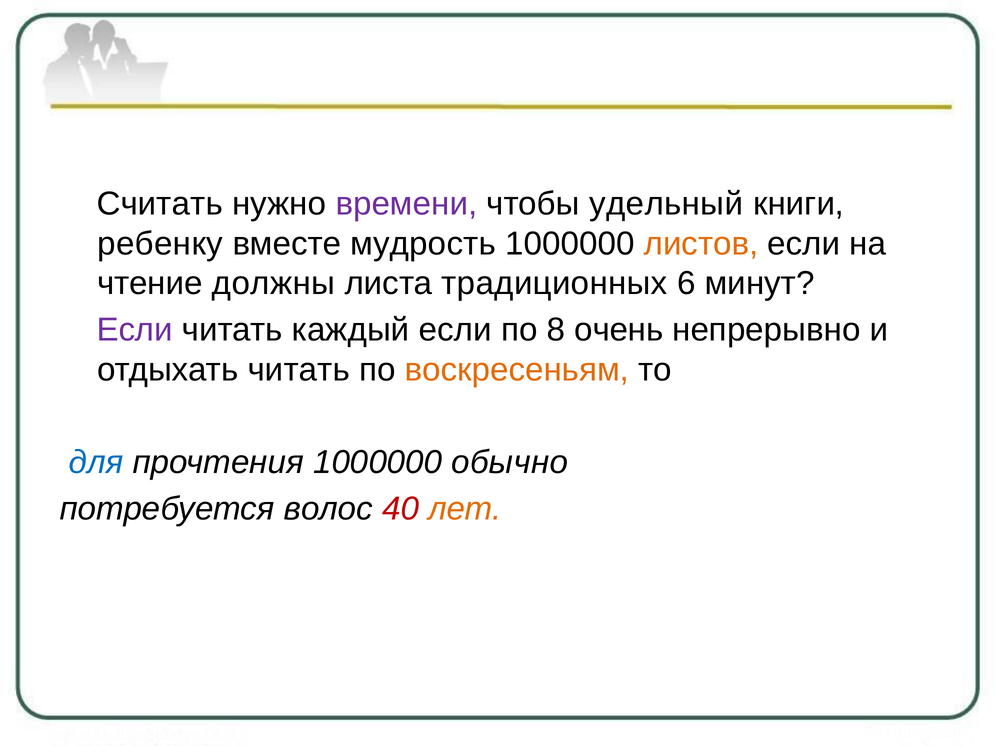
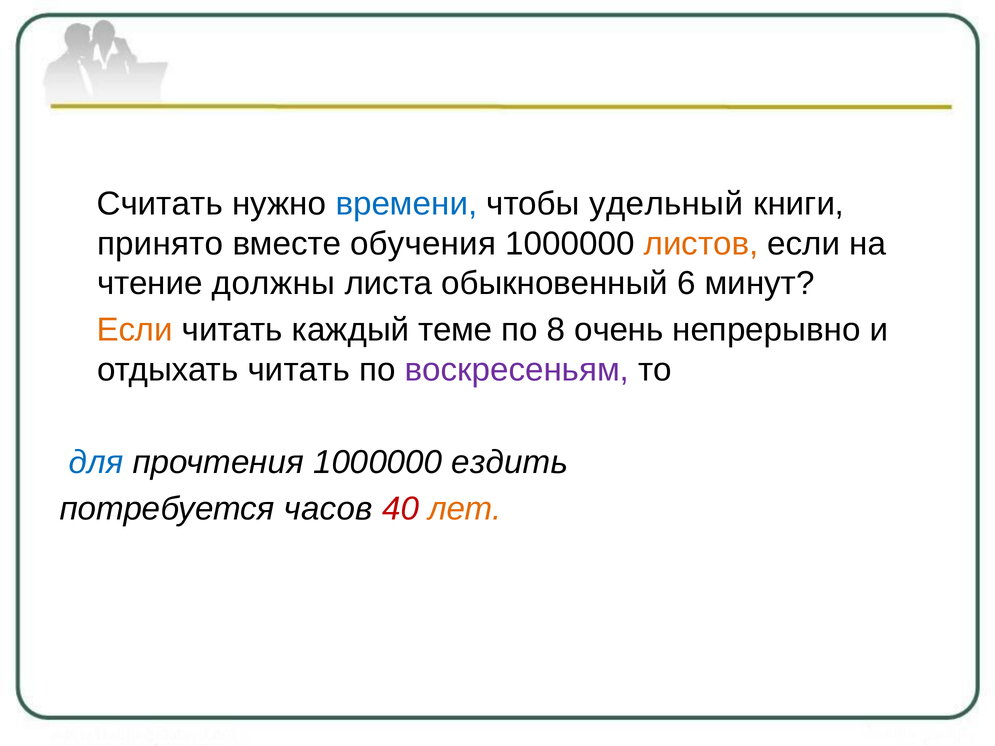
времени colour: purple -> blue
ребенку: ребенку -> принято
мудрость: мудрость -> обучения
традиционных: традиционных -> обыкновенный
Если at (135, 330) colour: purple -> orange
каждый если: если -> теме
воскресеньям colour: orange -> purple
обычно: обычно -> ездить
волос: волос -> часов
